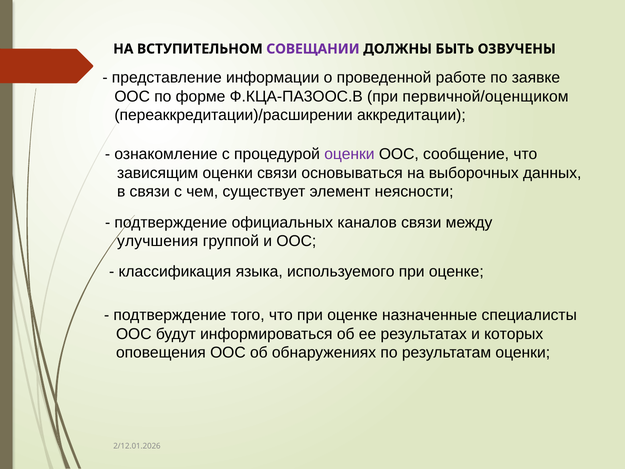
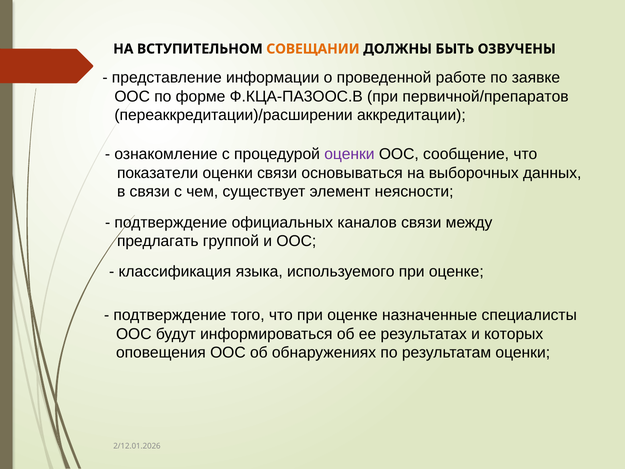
СОВЕЩАНИИ colour: purple -> orange
первичной/оценщиком: первичной/оценщиком -> первичной/препаратов
зависящим: зависящим -> показатели
улучшения: улучшения -> предлагать
